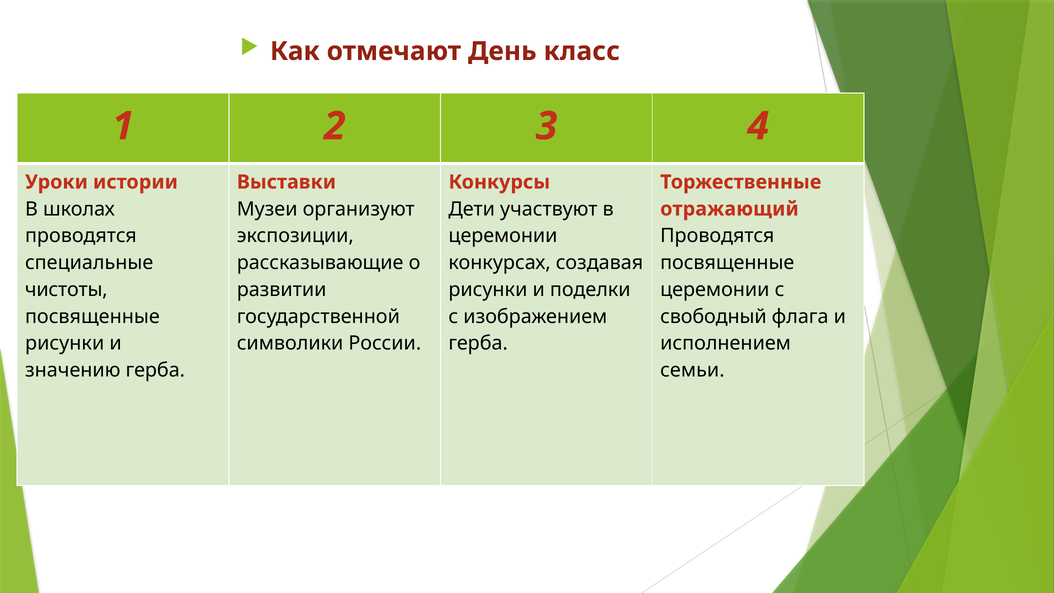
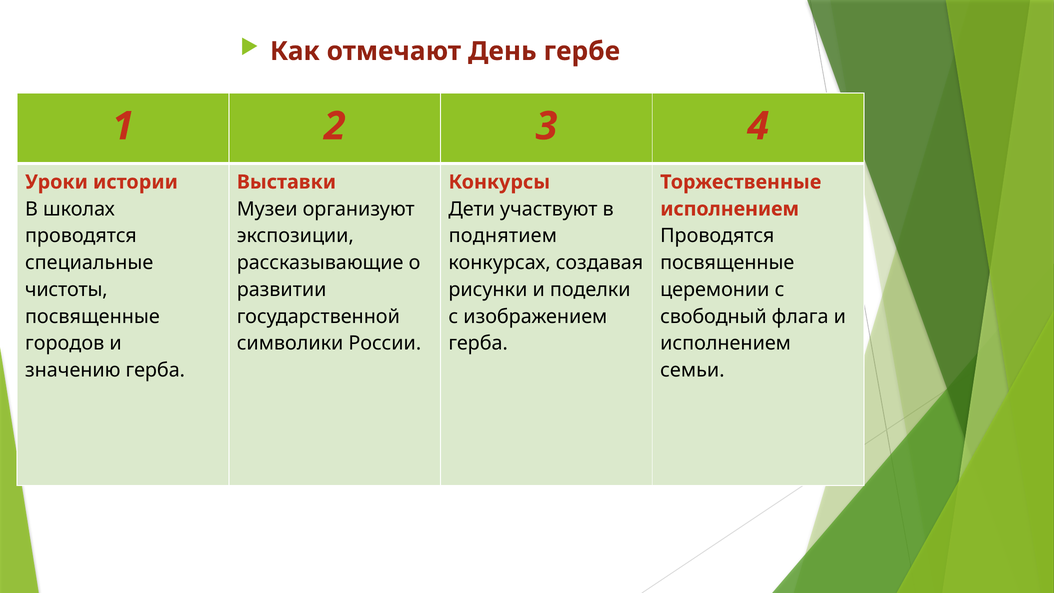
класс: класс -> гербе
отражающий at (730, 209): отражающий -> исполнением
церемонии at (503, 236): церемонии -> поднятием
рисунки at (65, 343): рисунки -> городов
